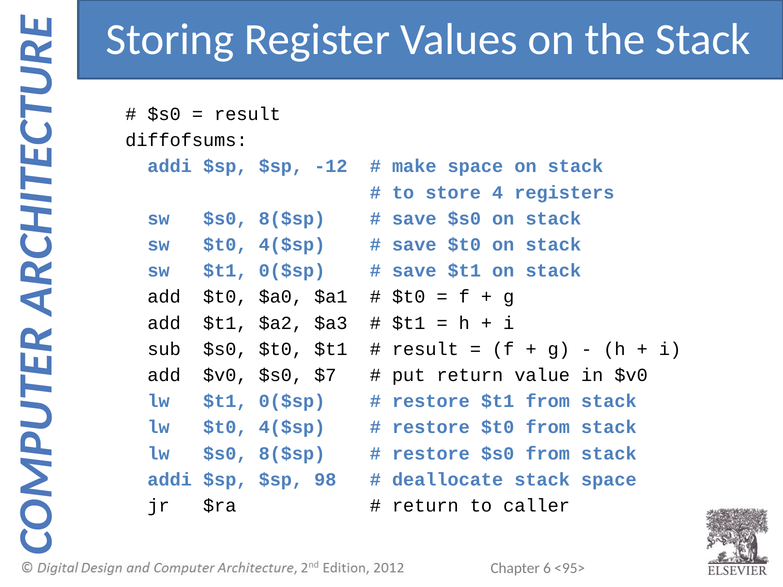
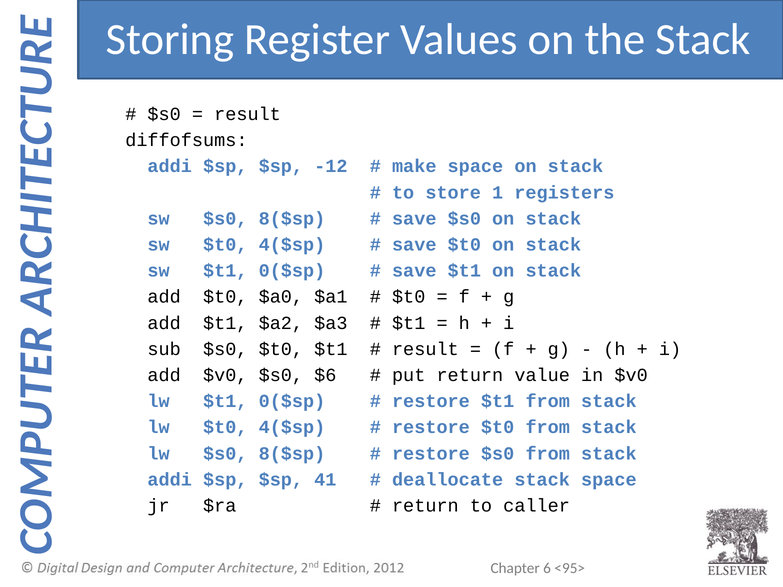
4: 4 -> 1
$7: $7 -> $6
98: 98 -> 41
